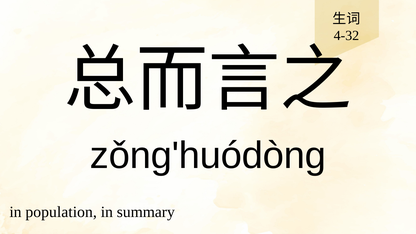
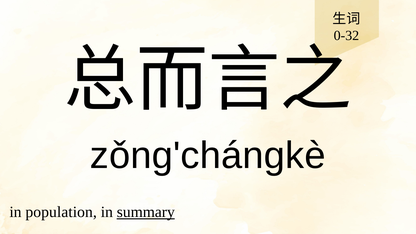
4-32: 4-32 -> 0-32
zǒng'huódòng: zǒng'huódòng -> zǒng'chángkè
summary underline: none -> present
